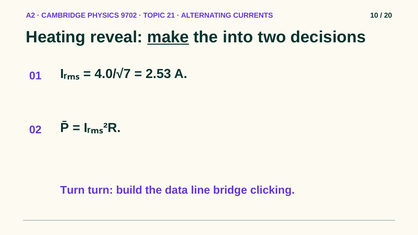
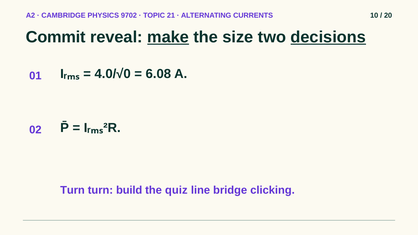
Heating: Heating -> Commit
into: into -> size
decisions underline: none -> present
4.0/√7: 4.0/√7 -> 4.0/√0
2.53: 2.53 -> 6.08
data: data -> quiz
